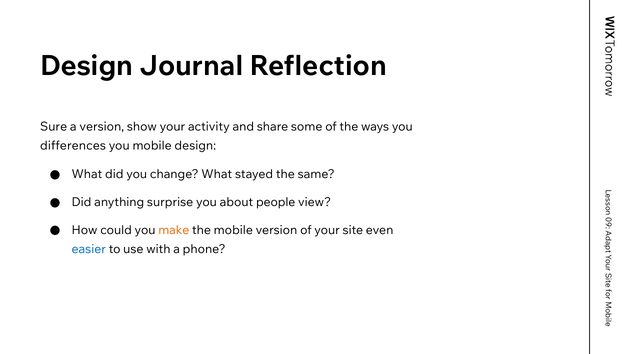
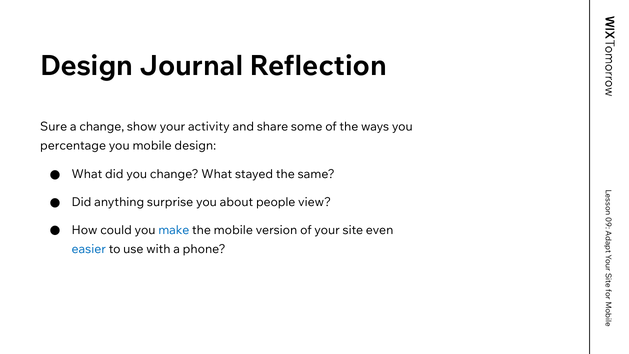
a version: version -> change
differences: differences -> percentage
make colour: orange -> blue
